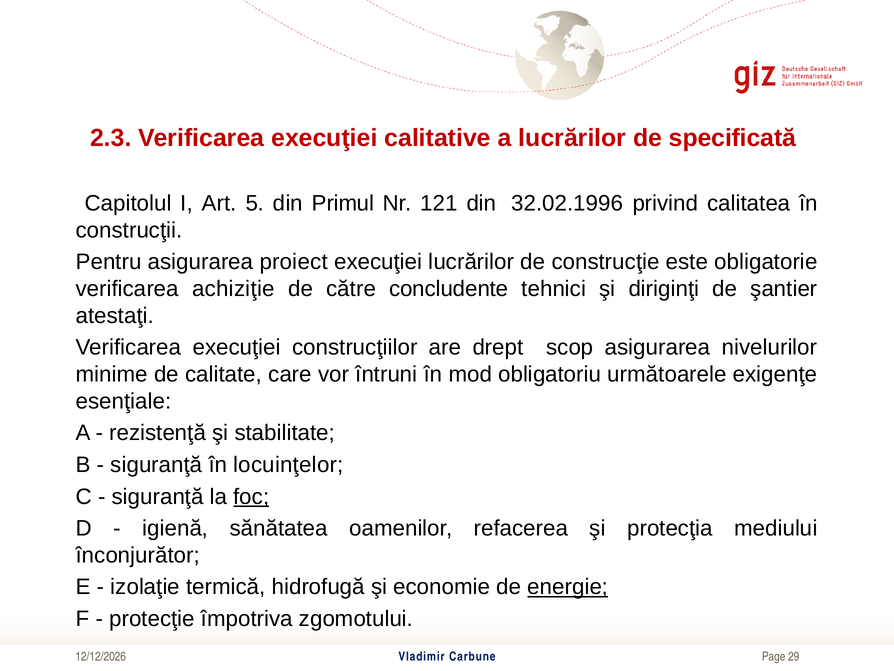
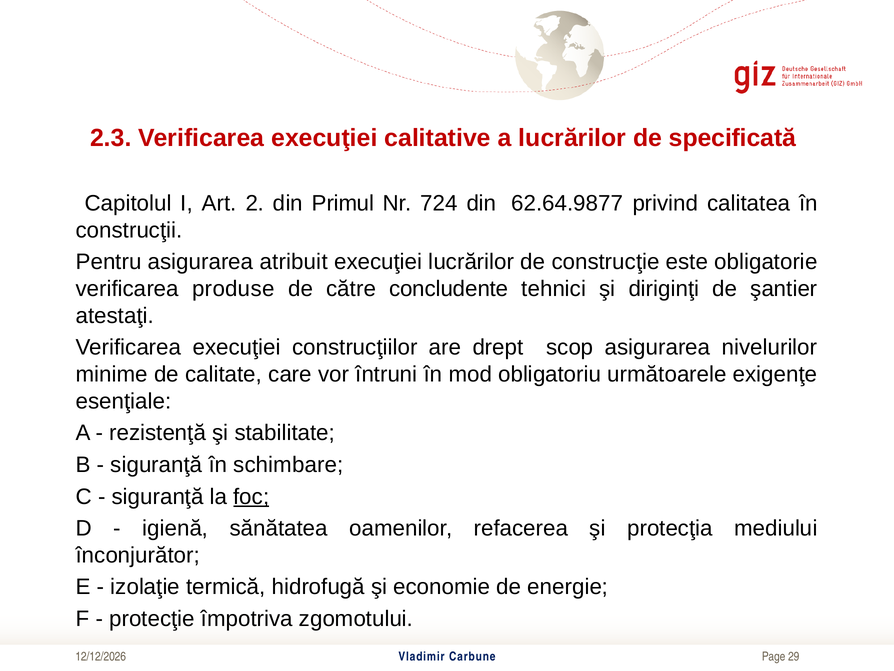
5: 5 -> 2
121: 121 -> 724
32.02.1996: 32.02.1996 -> 62.64.9877
proiect: proiect -> atribuit
achiziţie: achiziţie -> produse
locuinţelor: locuinţelor -> schimbare
energie underline: present -> none
